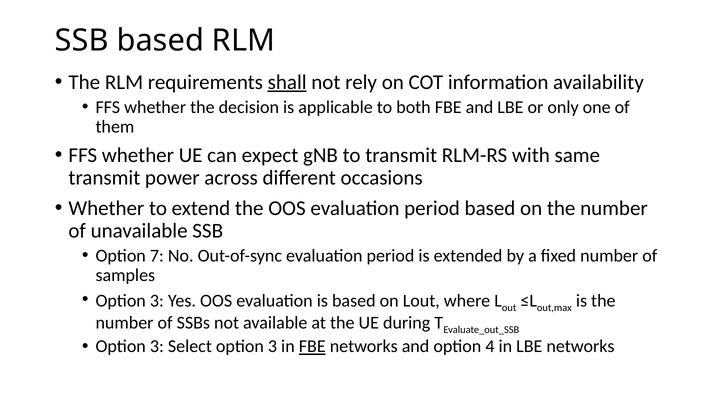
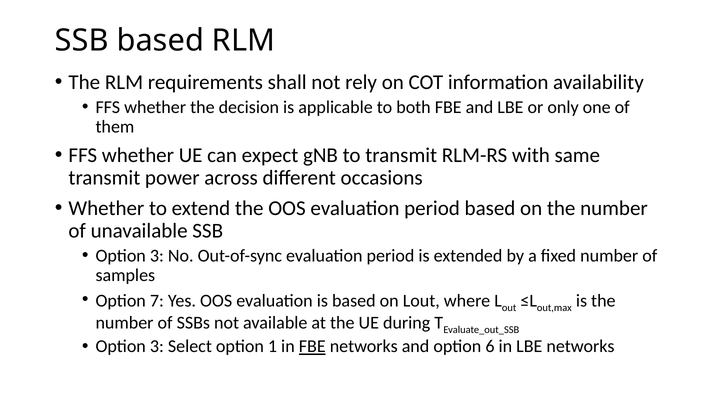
shall underline: present -> none
7 at (157, 255): 7 -> 3
3 at (157, 300): 3 -> 7
Select option 3: 3 -> 1
4: 4 -> 6
